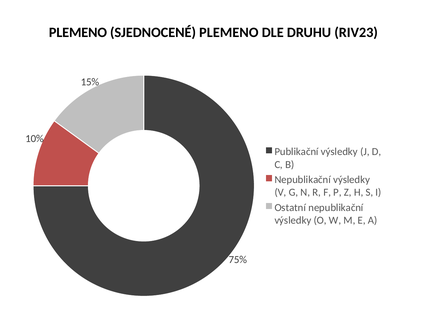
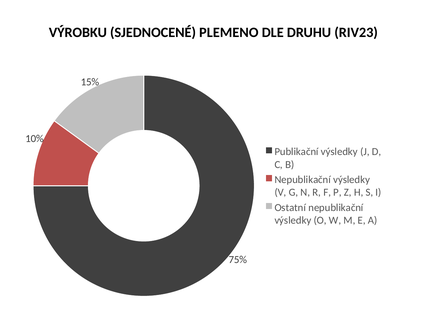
PLEMENO at (78, 32): PLEMENO -> VÝROBKU
